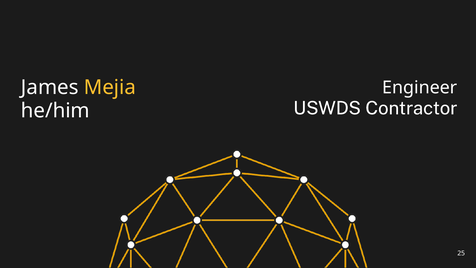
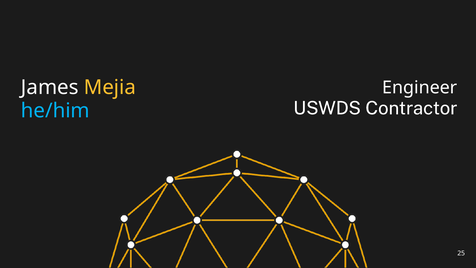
he/him colour: white -> light blue
